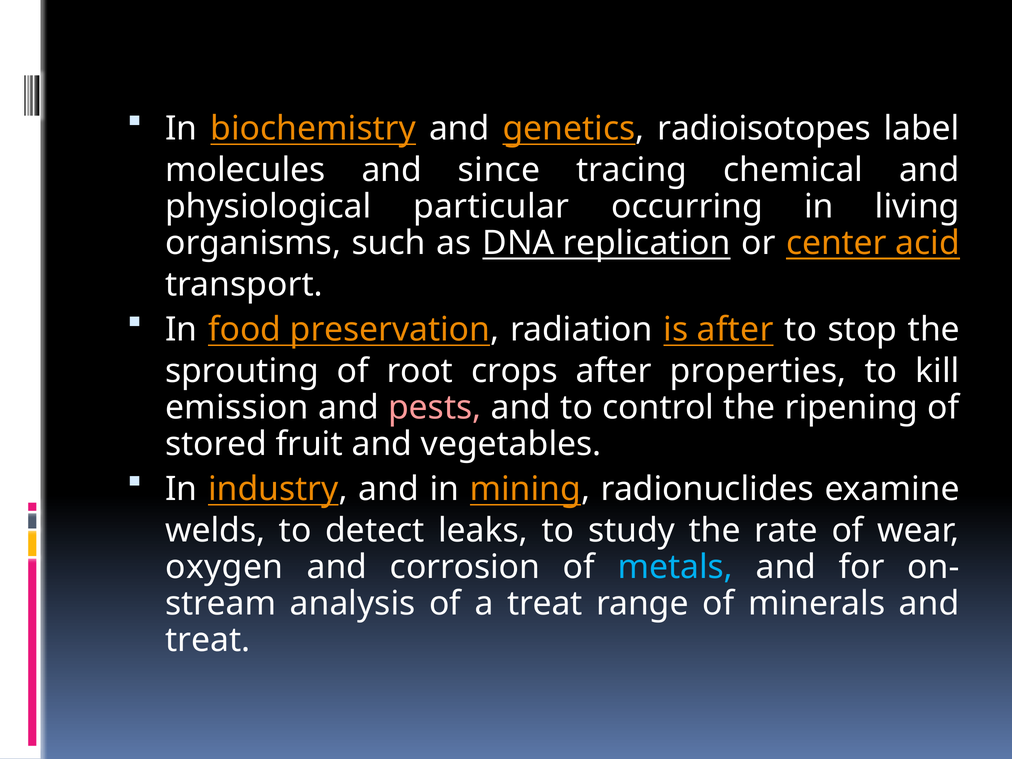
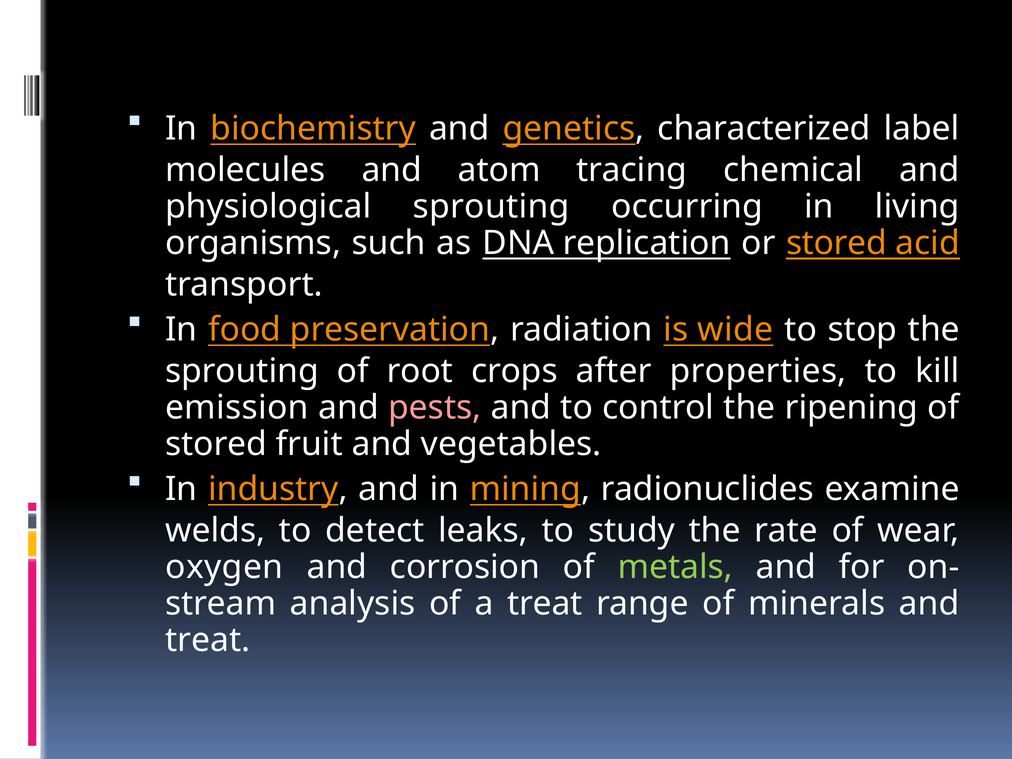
radioisotopes: radioisotopes -> characterized
since: since -> atom
physiological particular: particular -> sprouting
or center: center -> stored
is after: after -> wide
metals colour: light blue -> light green
